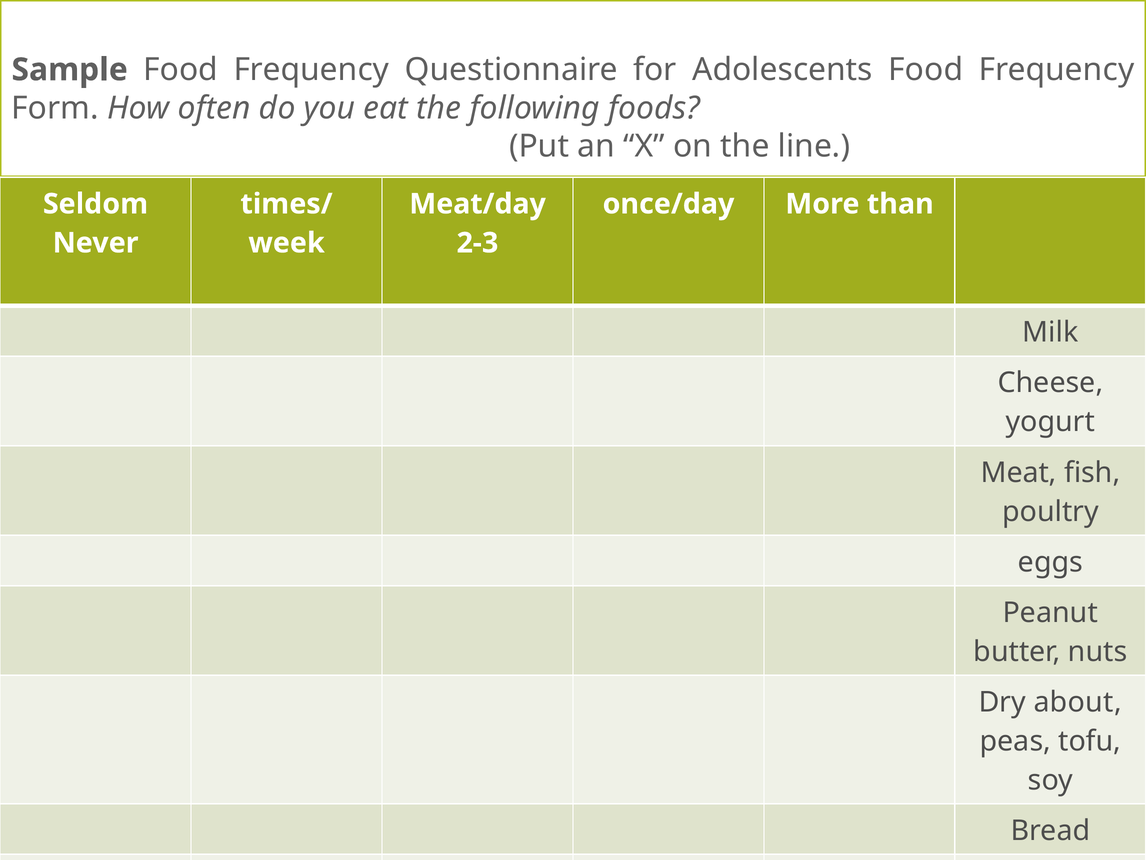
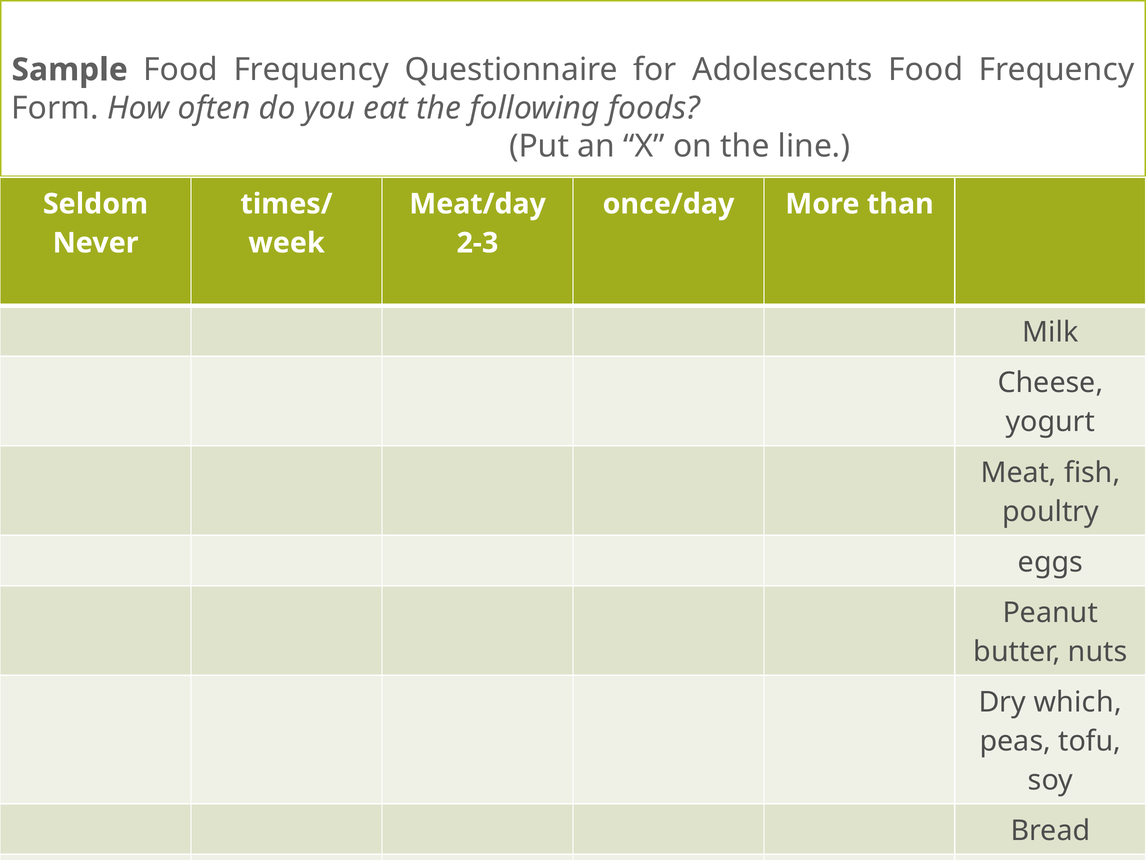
about: about -> which
